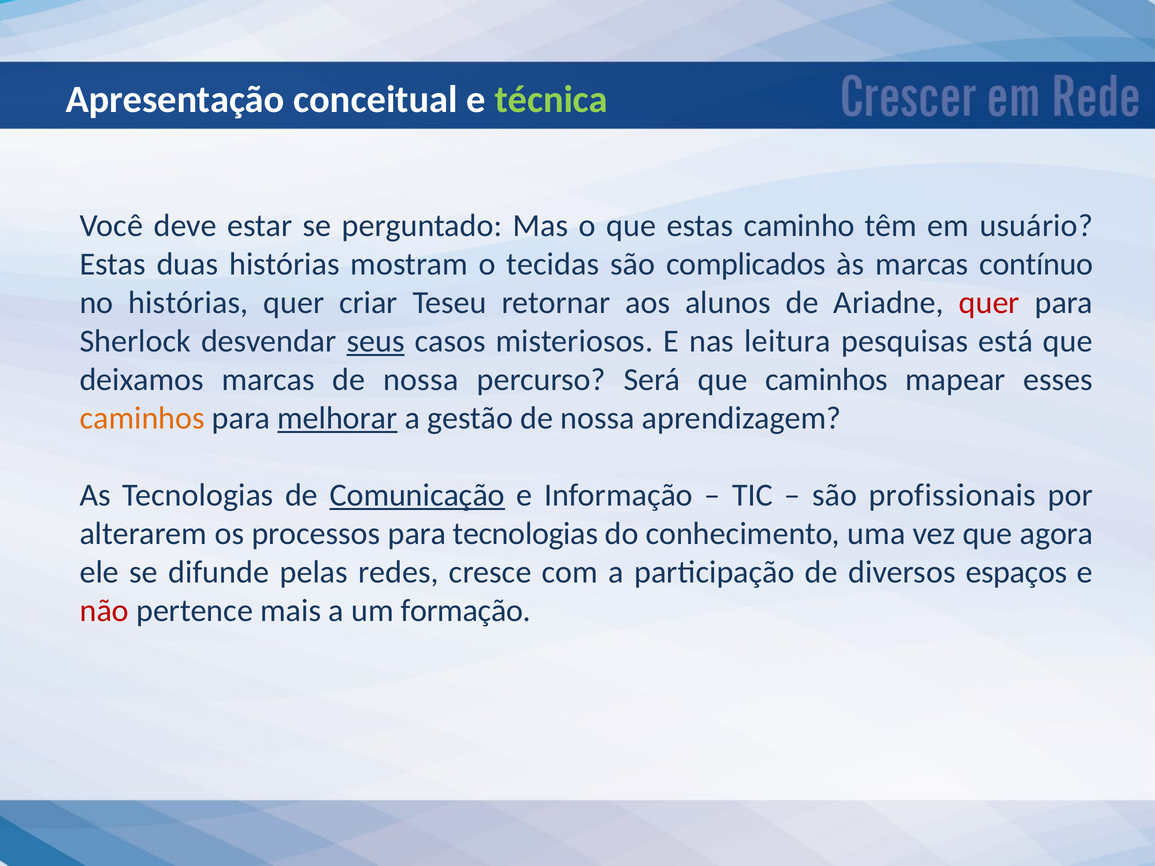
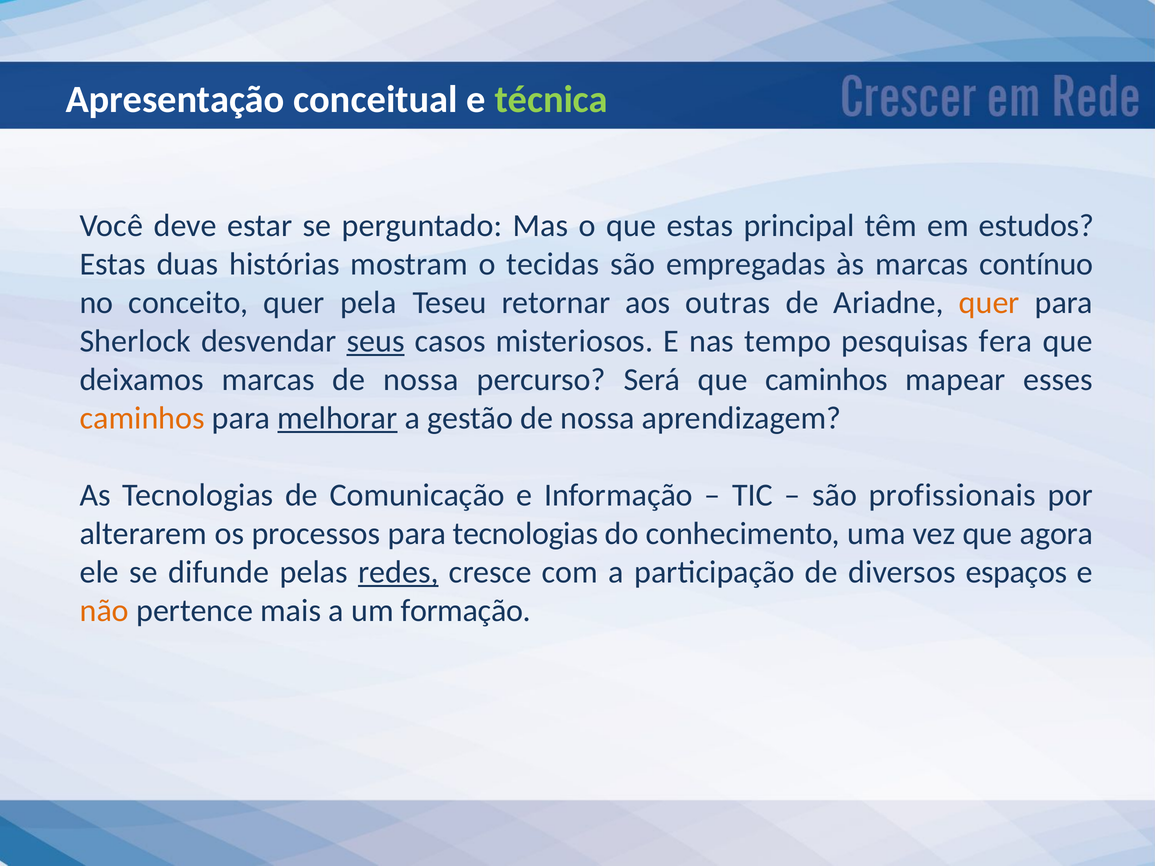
caminho: caminho -> principal
usuário: usuário -> estudos
complicados: complicados -> empregadas
no histórias: histórias -> conceito
criar: criar -> pela
alunos: alunos -> outras
quer at (989, 303) colour: red -> orange
leitura: leitura -> tempo
está: está -> fera
Comunicação underline: present -> none
redes underline: none -> present
não colour: red -> orange
